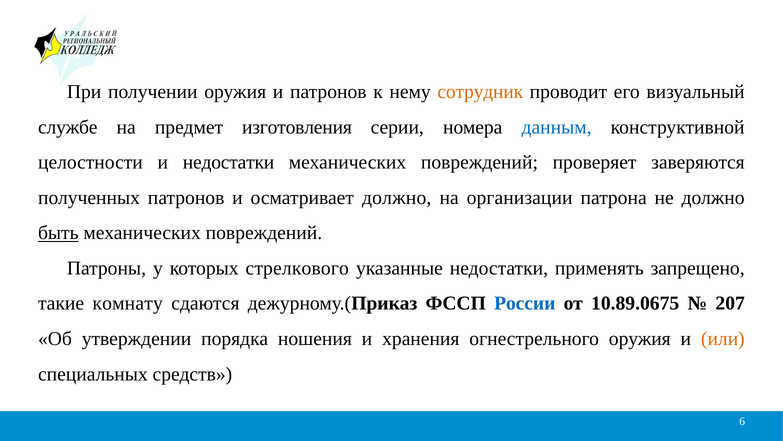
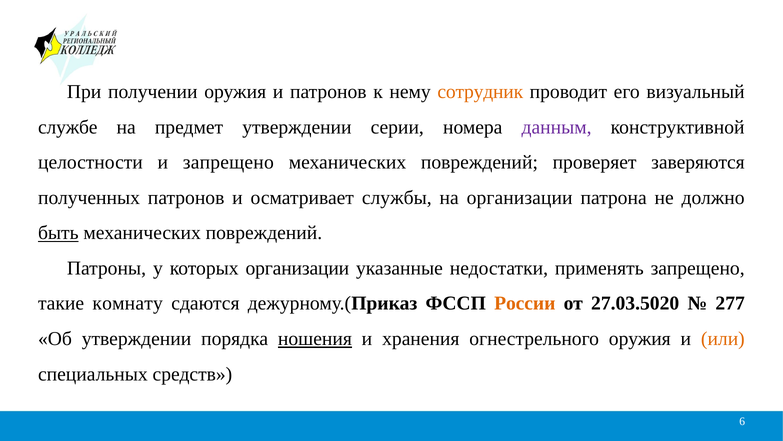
предмет изготовления: изготовления -> утверждении
данным colour: blue -> purple
и недостатки: недостатки -> запрещено
осматривает должно: должно -> службы
которых стрелкового: стрелкового -> организации
России colour: blue -> orange
10.89.0675: 10.89.0675 -> 27.03.5020
207: 207 -> 277
ношения underline: none -> present
